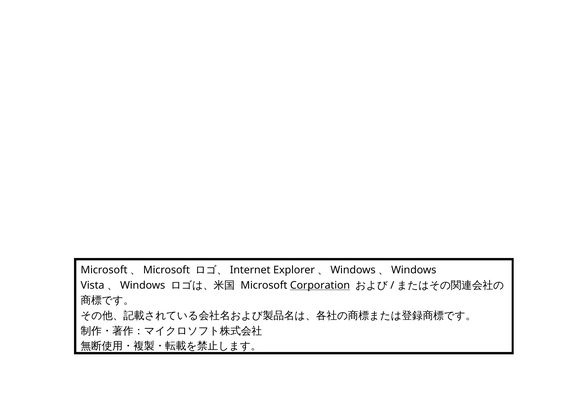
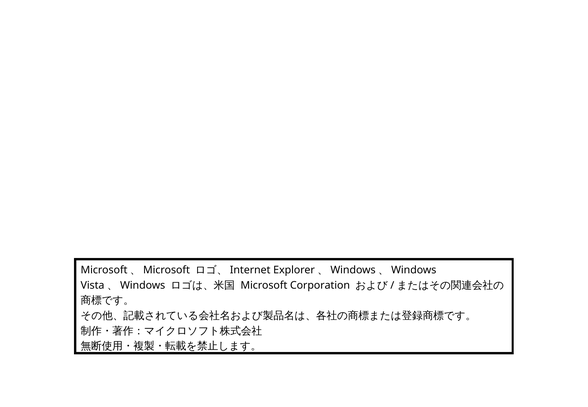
Corporation underline: present -> none
